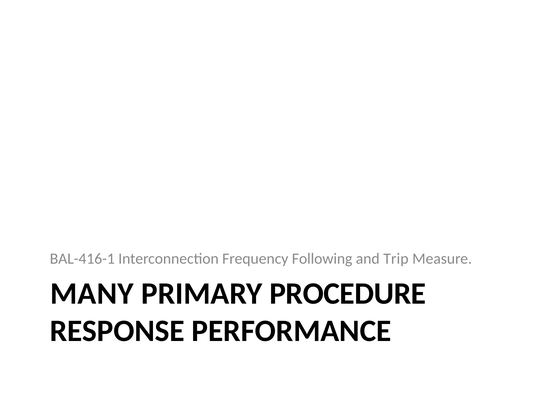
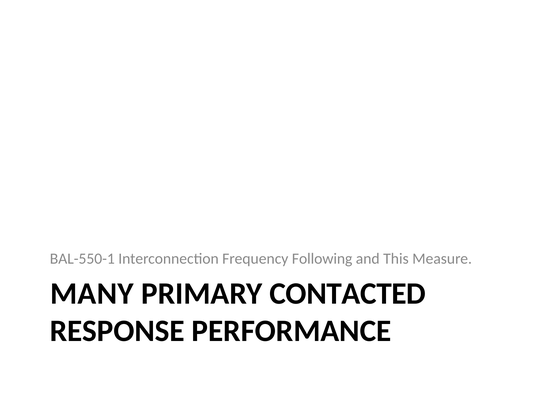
BAL-416-1: BAL-416-1 -> BAL-550-1
Trip: Trip -> This
PROCEDURE: PROCEDURE -> CONTACTED
